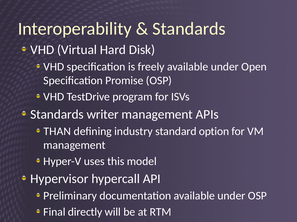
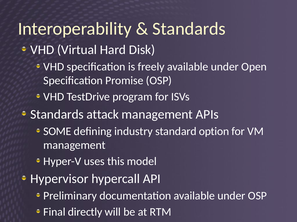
writer: writer -> attack
THAN: THAN -> SOME
